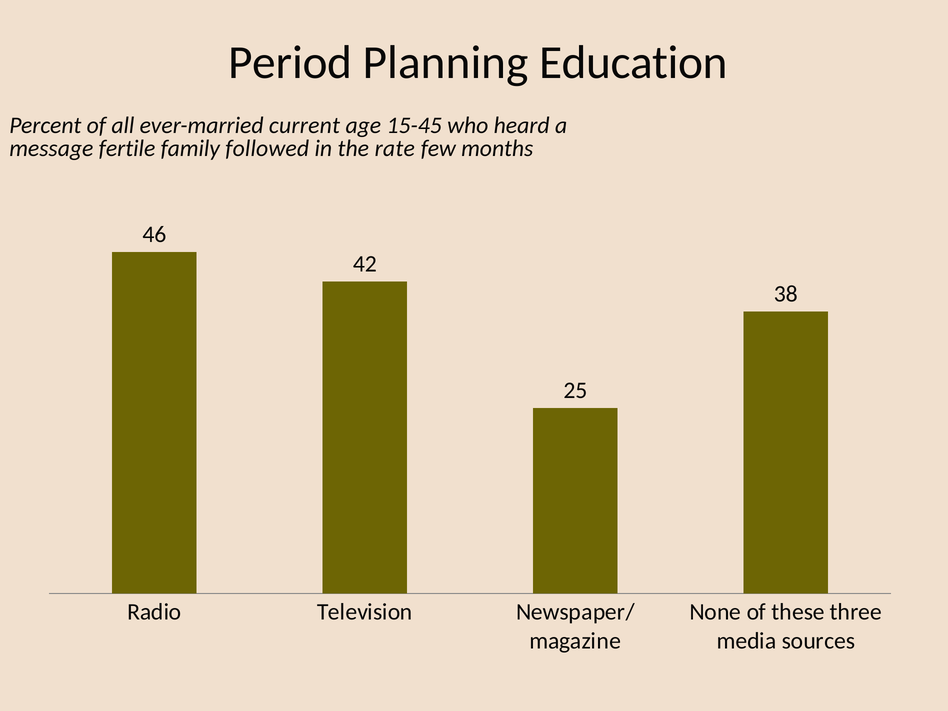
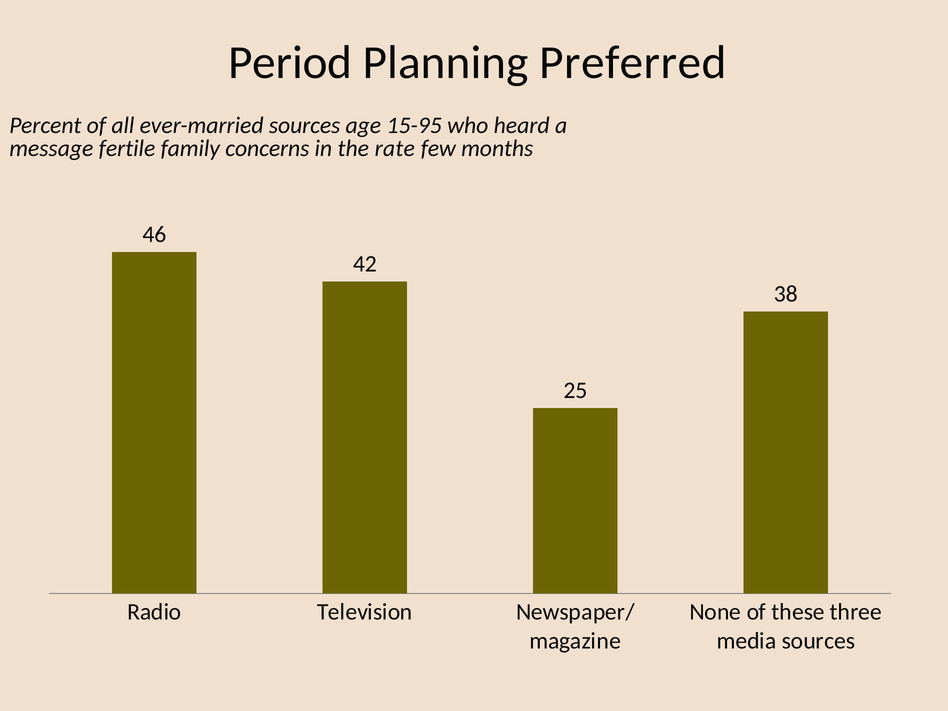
Education: Education -> Preferred
ever-married current: current -> sources
15-45: 15-45 -> 15-95
followed: followed -> concerns
